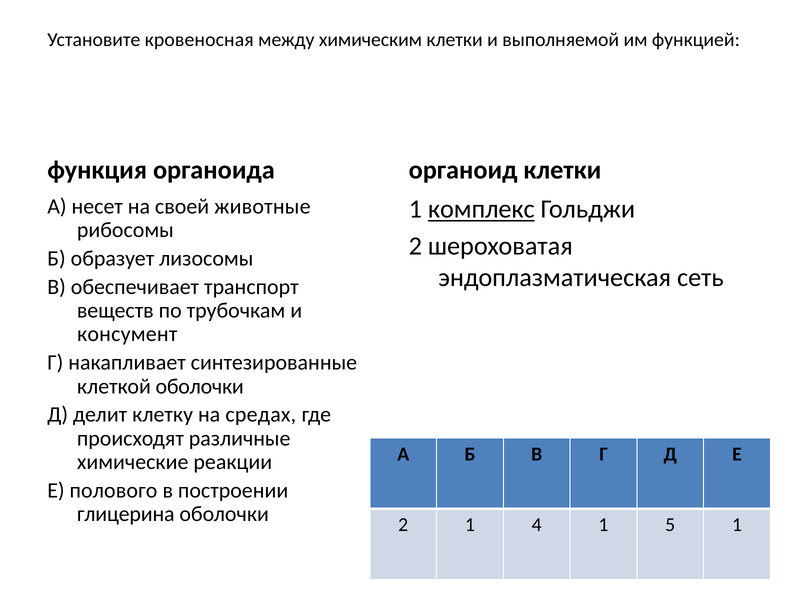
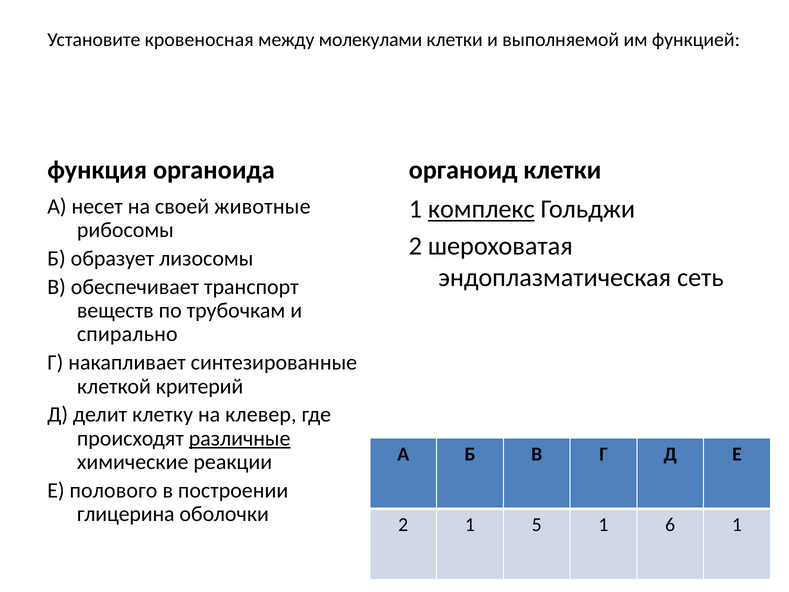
химическим: химическим -> молекулами
консумент: консумент -> спирально
клеткой оболочки: оболочки -> критерий
средах: средах -> клевер
различные underline: none -> present
4: 4 -> 5
5: 5 -> 6
